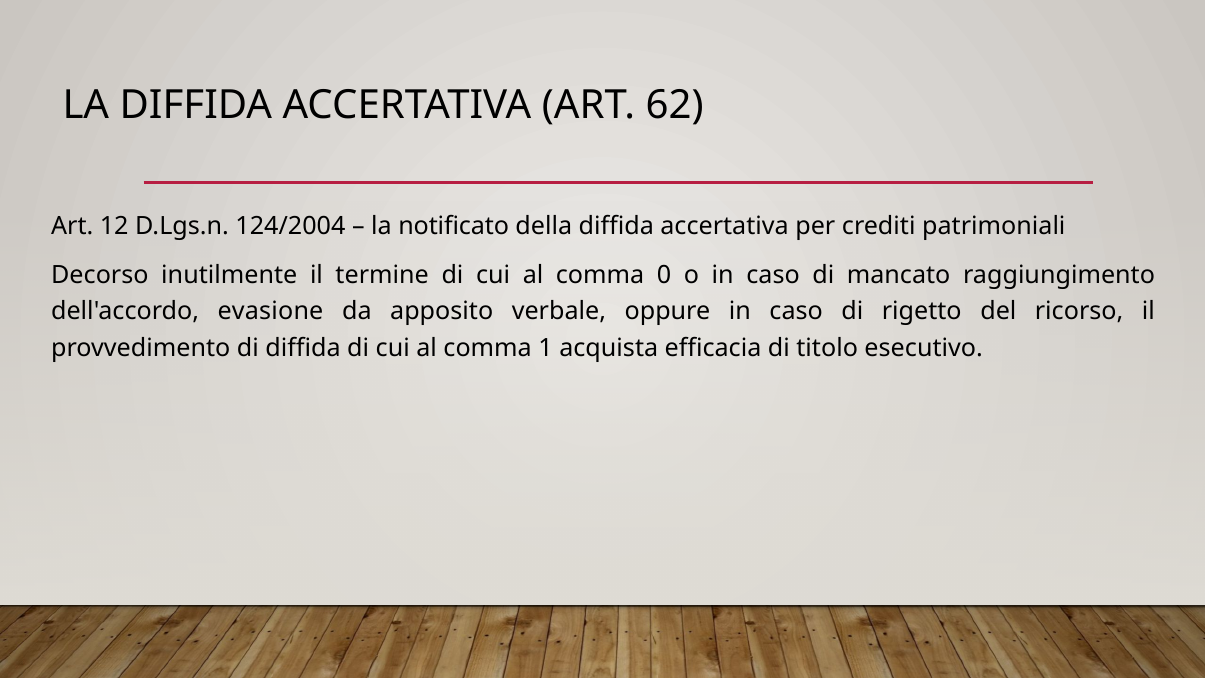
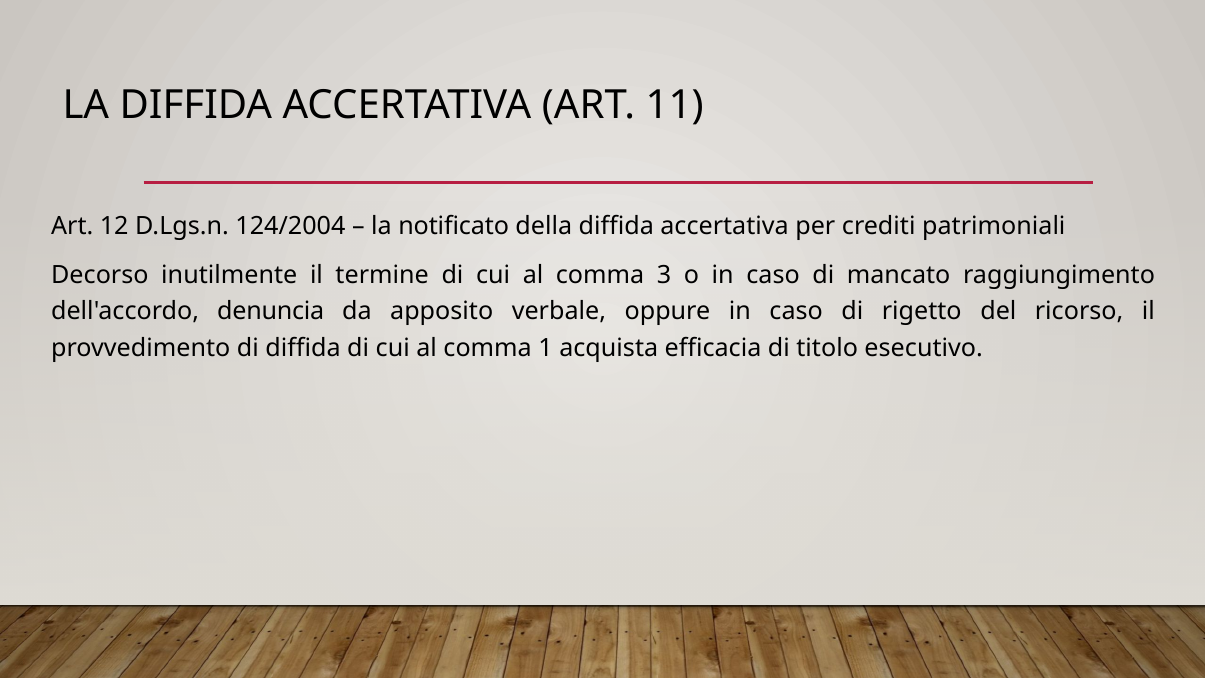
62: 62 -> 11
0: 0 -> 3
evasione: evasione -> denuncia
